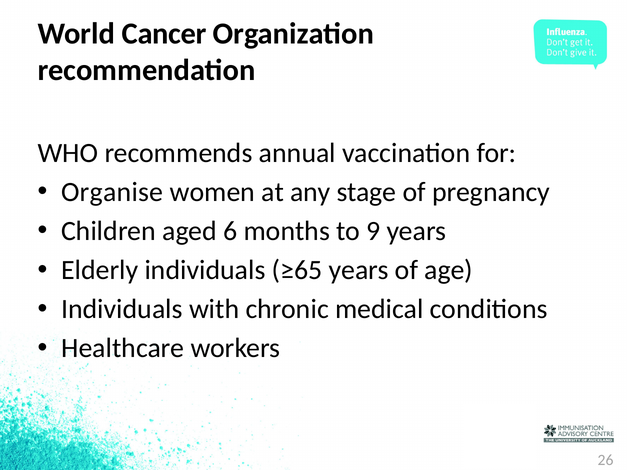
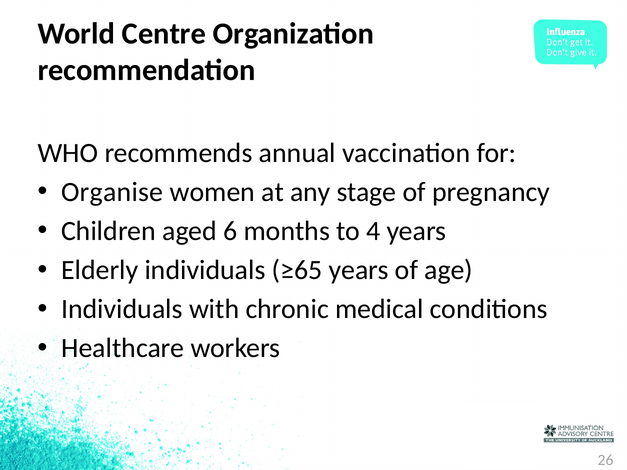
Cancer: Cancer -> Centre
9: 9 -> 4
